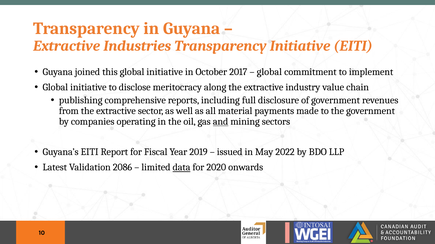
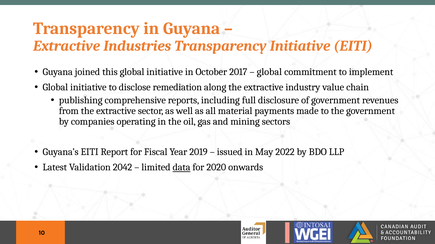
meritocracy: meritocracy -> remediation
and underline: present -> none
2086: 2086 -> 2042
